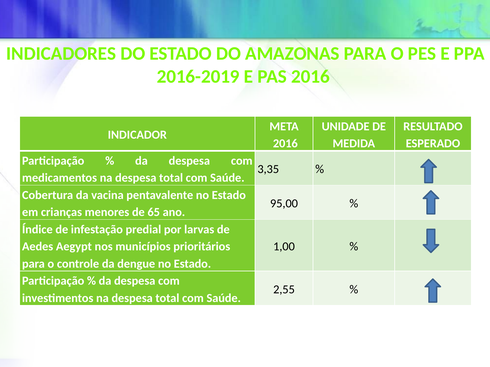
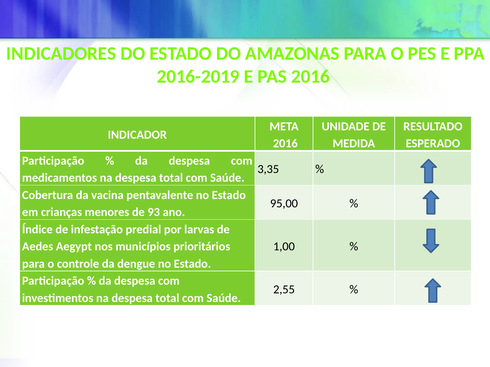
65: 65 -> 93
